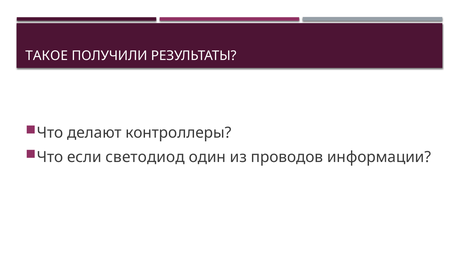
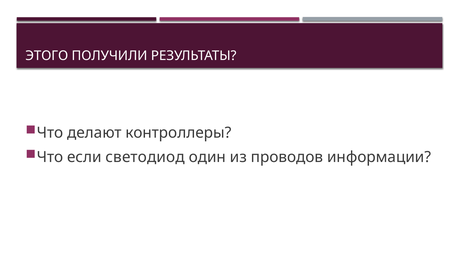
ТАКОЕ: ТАКОЕ -> ЭТОГО
